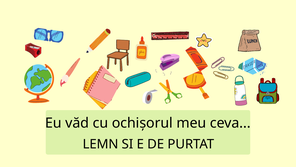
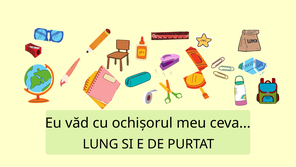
LEMN: LEMN -> LUNG
